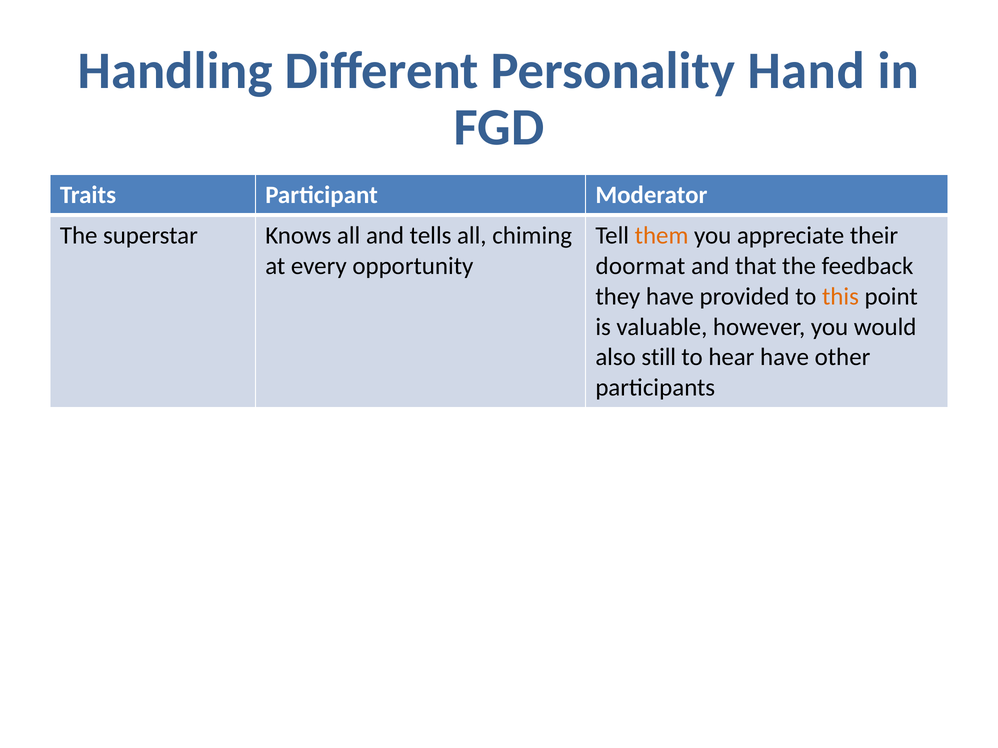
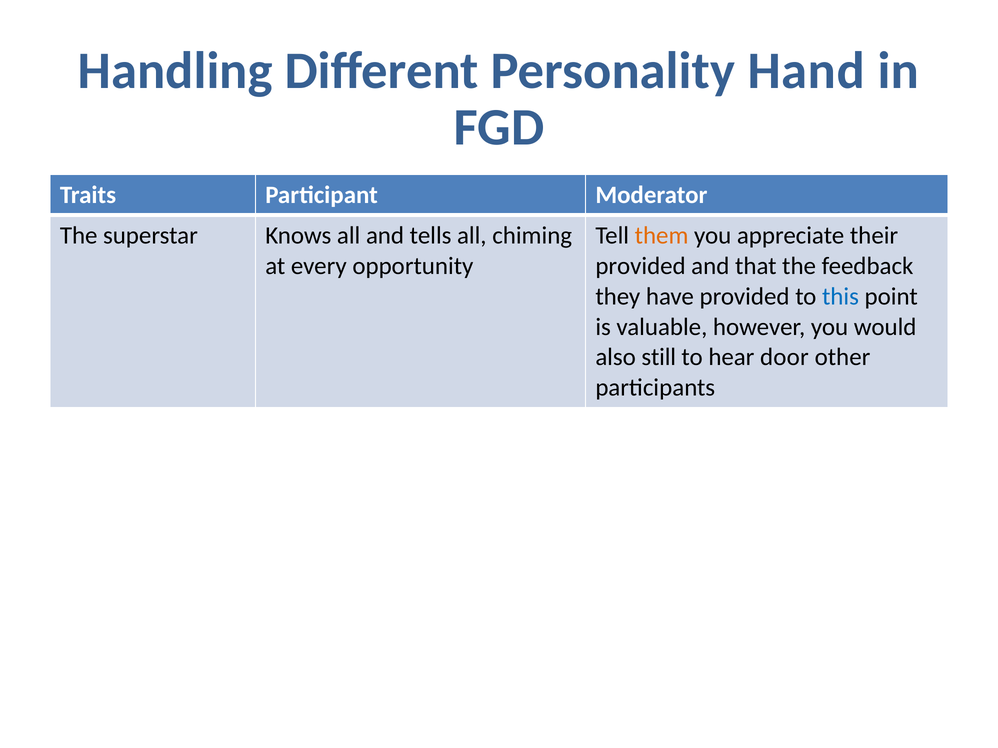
doormat at (640, 266): doormat -> provided
this colour: orange -> blue
hear have: have -> door
